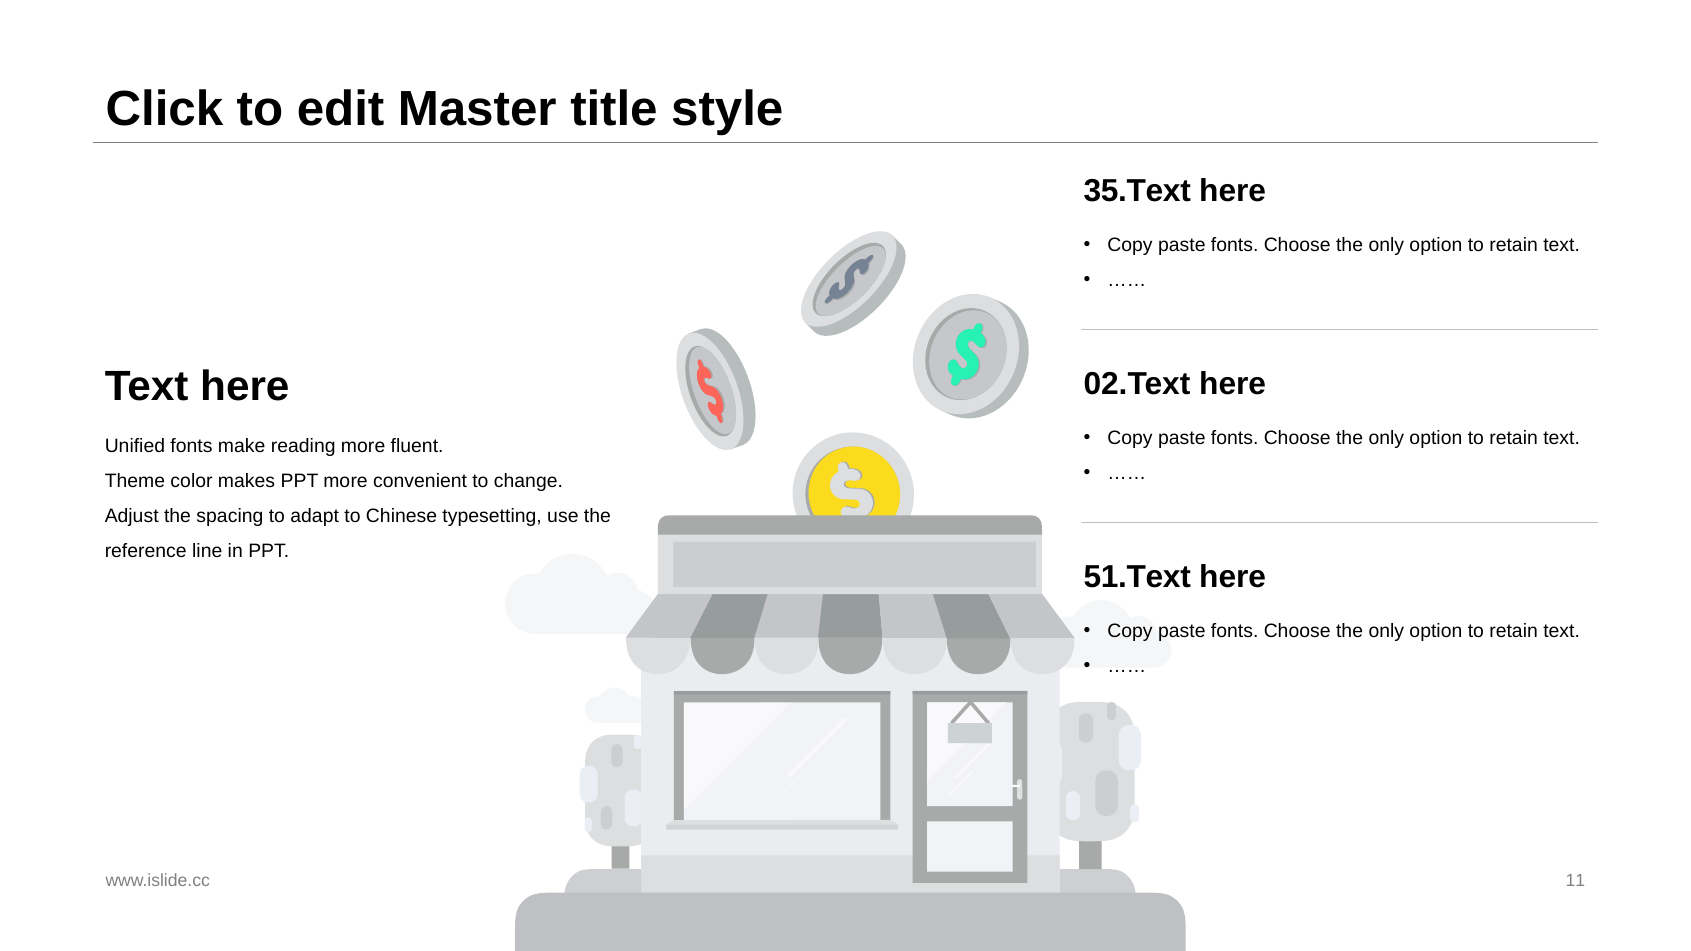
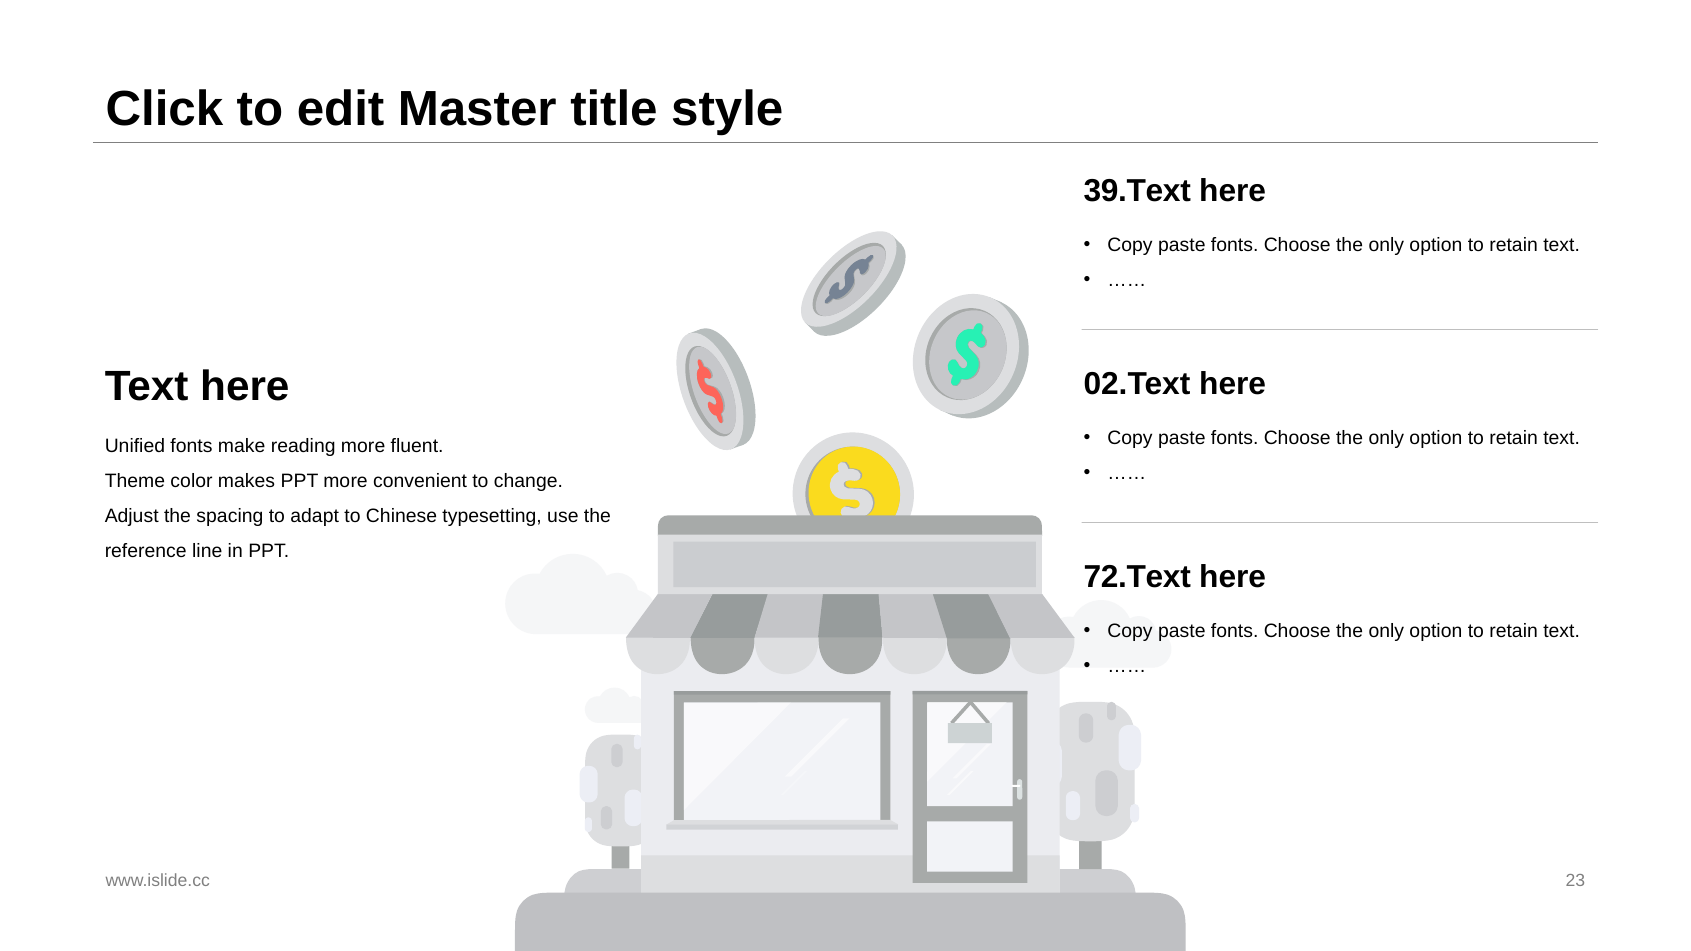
35.Text: 35.Text -> 39.Text
51.Text: 51.Text -> 72.Text
11: 11 -> 23
